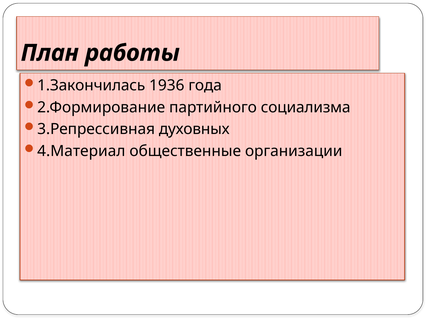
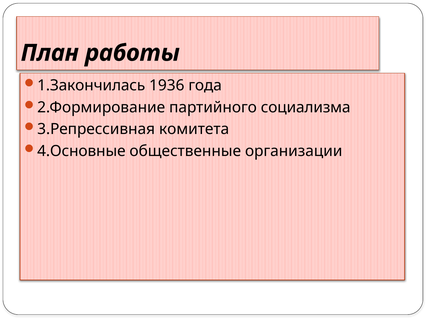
духовных: духовных -> комитета
4.Материал: 4.Материал -> 4.Основные
